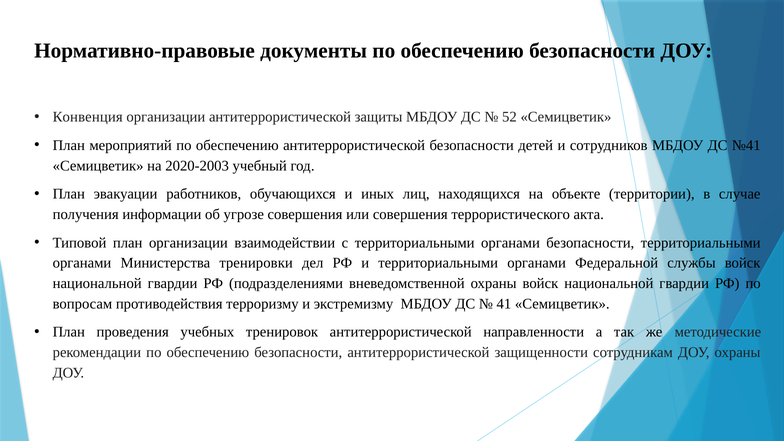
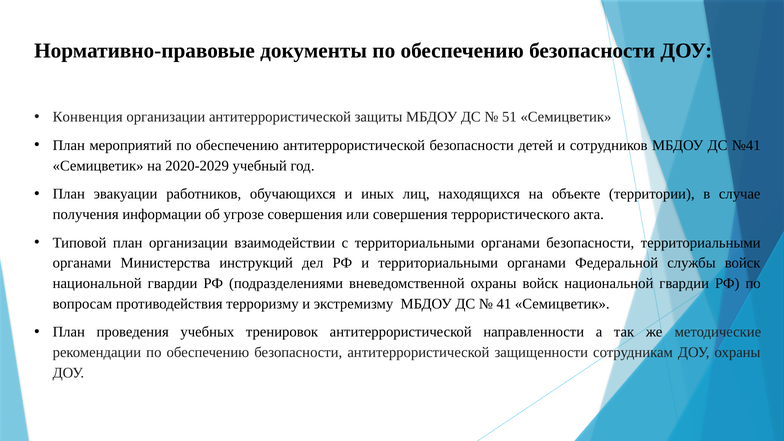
52: 52 -> 51
2020-2003: 2020-2003 -> 2020-2029
тренировки: тренировки -> инструкций
